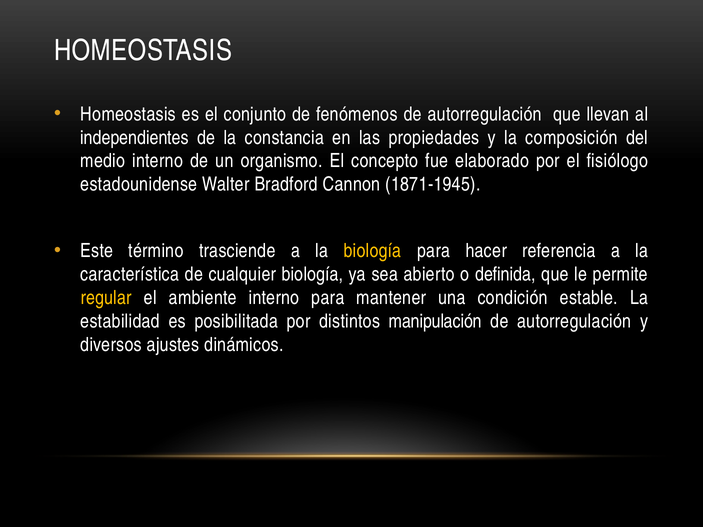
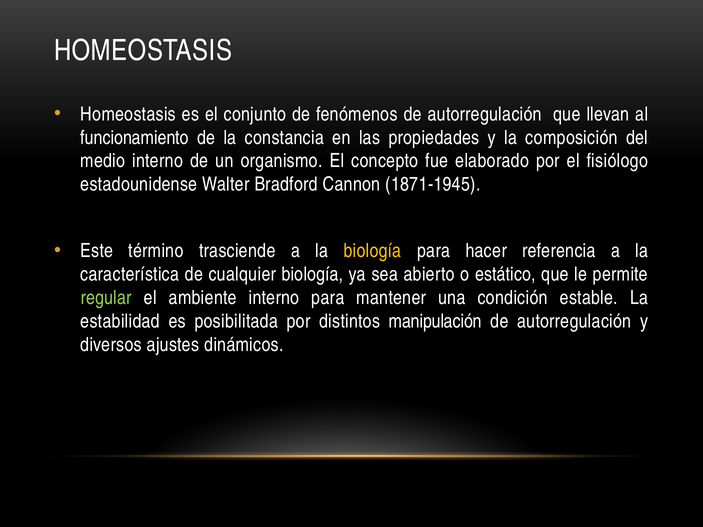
independientes: independientes -> funcionamiento
definida: definida -> estático
regular colour: yellow -> light green
